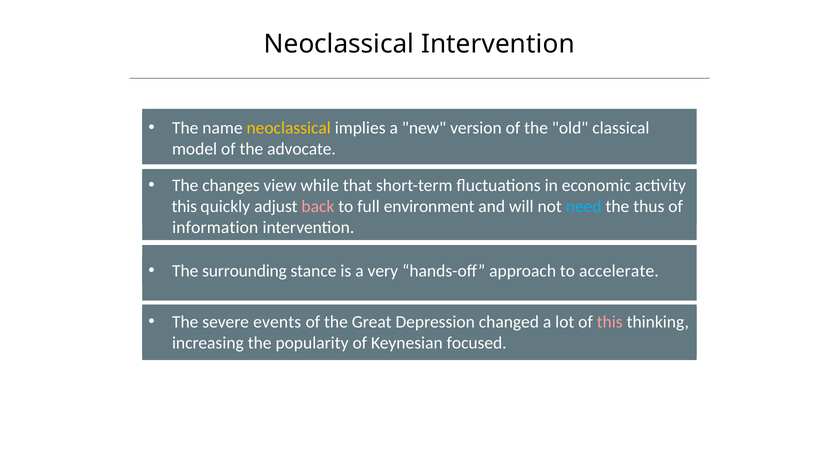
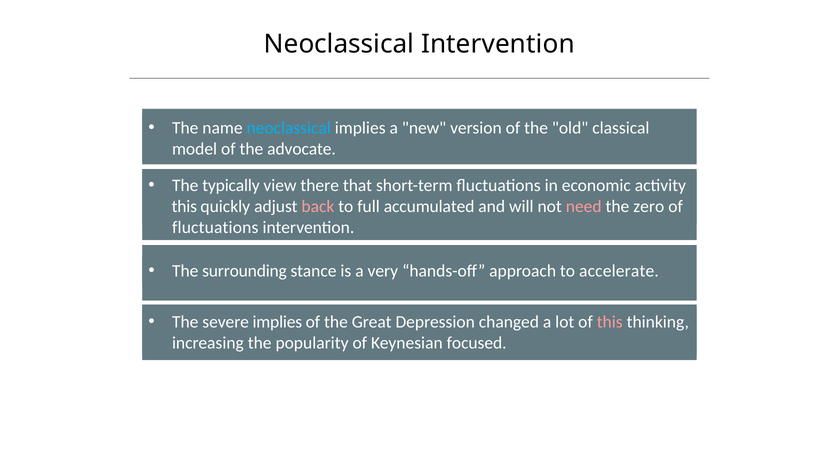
neoclassical at (289, 128) colour: yellow -> light blue
changes: changes -> typically
while: while -> there
environment: environment -> accumulated
need colour: light blue -> pink
thus: thus -> zero
information at (215, 228): information -> fluctuations
severe events: events -> implies
